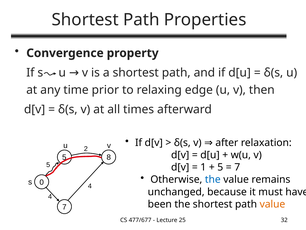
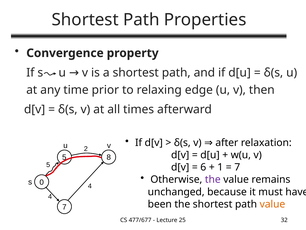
1 at (203, 167): 1 -> 6
5 at (220, 167): 5 -> 1
the at (213, 179) colour: blue -> purple
